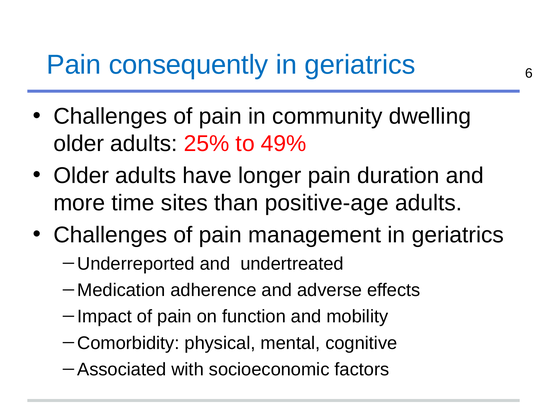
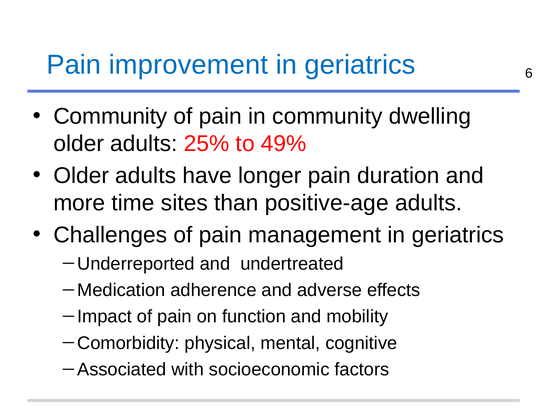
consequently: consequently -> improvement
Challenges at (110, 116): Challenges -> Community
